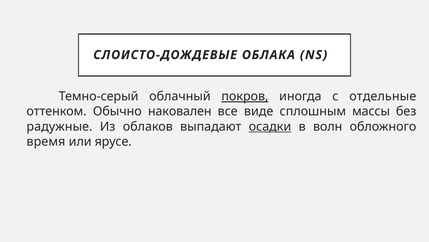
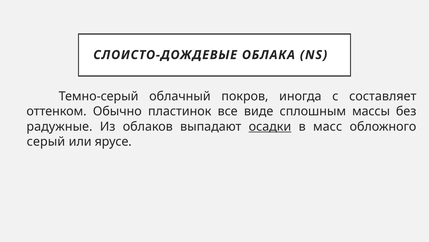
покров underline: present -> none
отдельные: отдельные -> составляет
наковален: наковален -> пластинок
волн: волн -> масс
время: время -> серый
